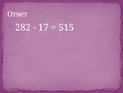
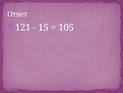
282: 282 -> 121
17: 17 -> 15
515: 515 -> 105
